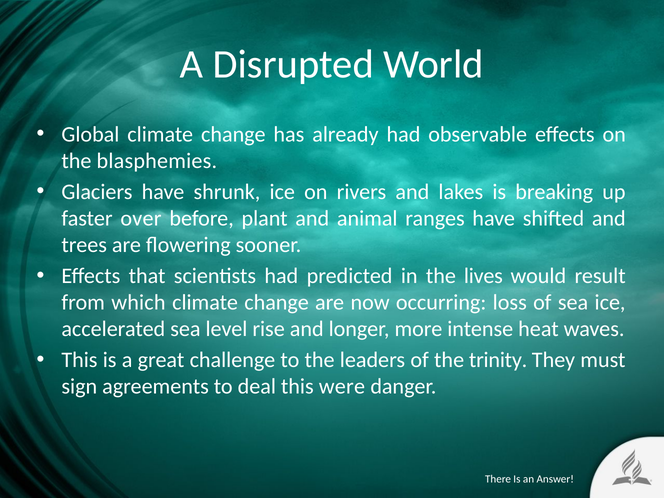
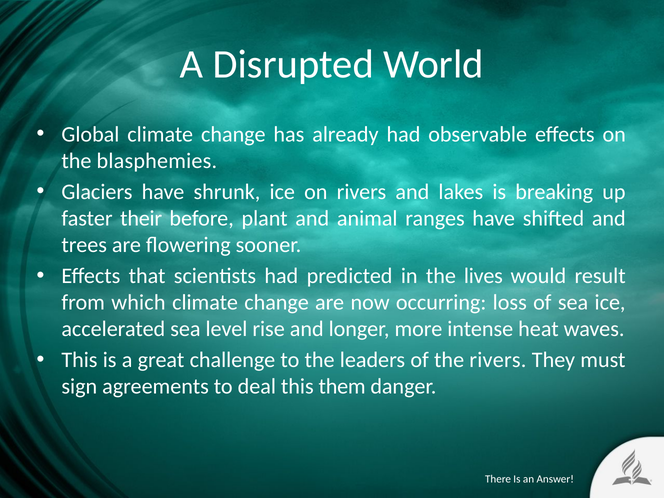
over: over -> their
the trinity: trinity -> rivers
were: were -> them
